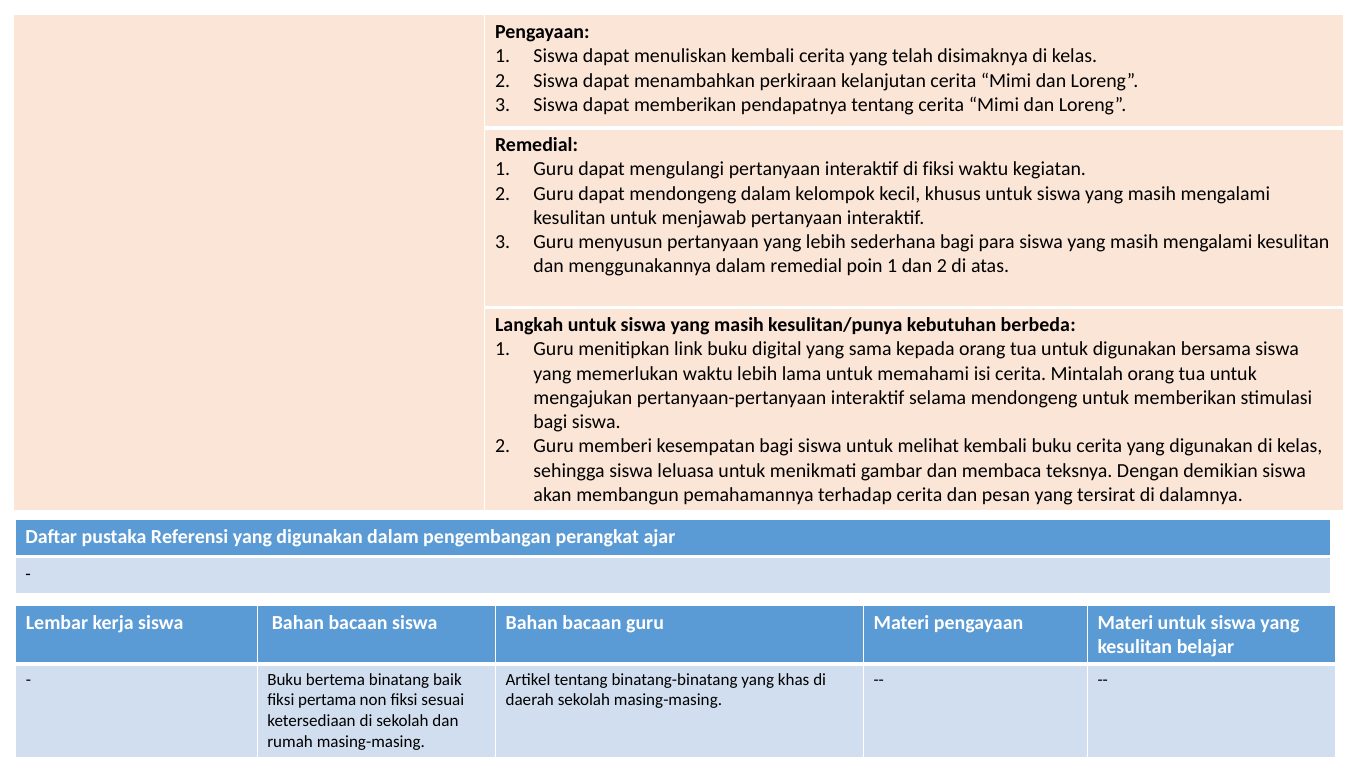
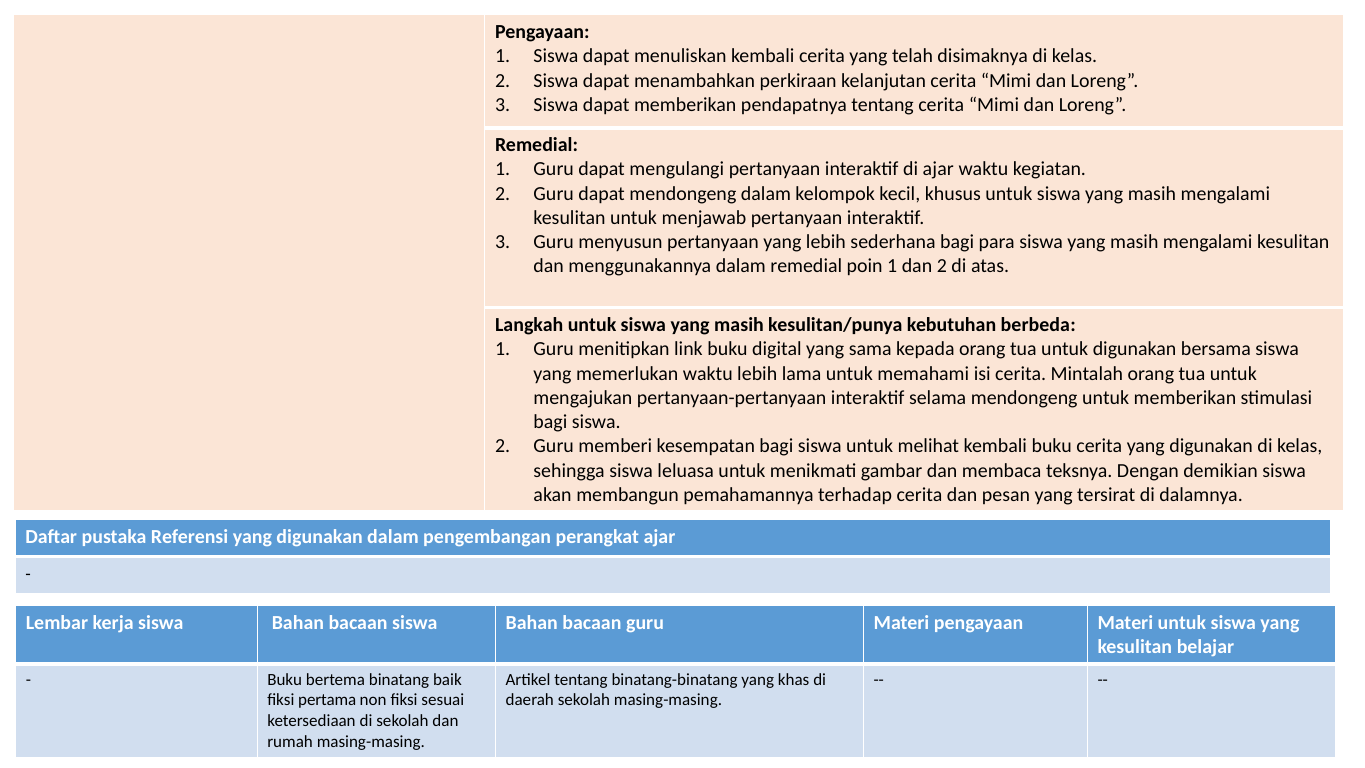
di fiksi: fiksi -> ajar
